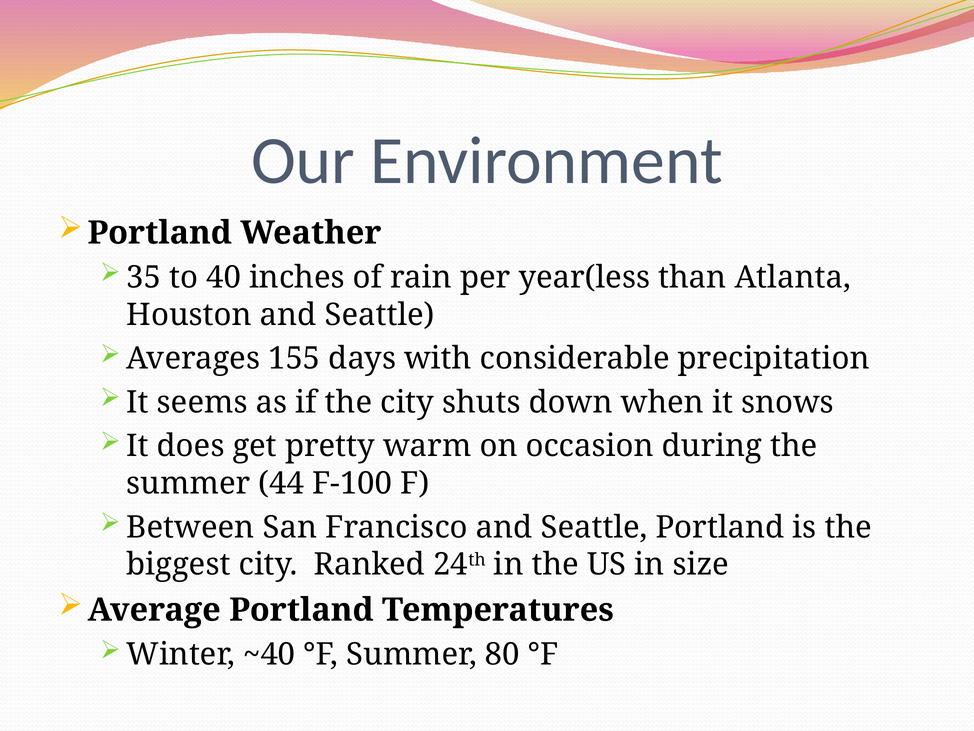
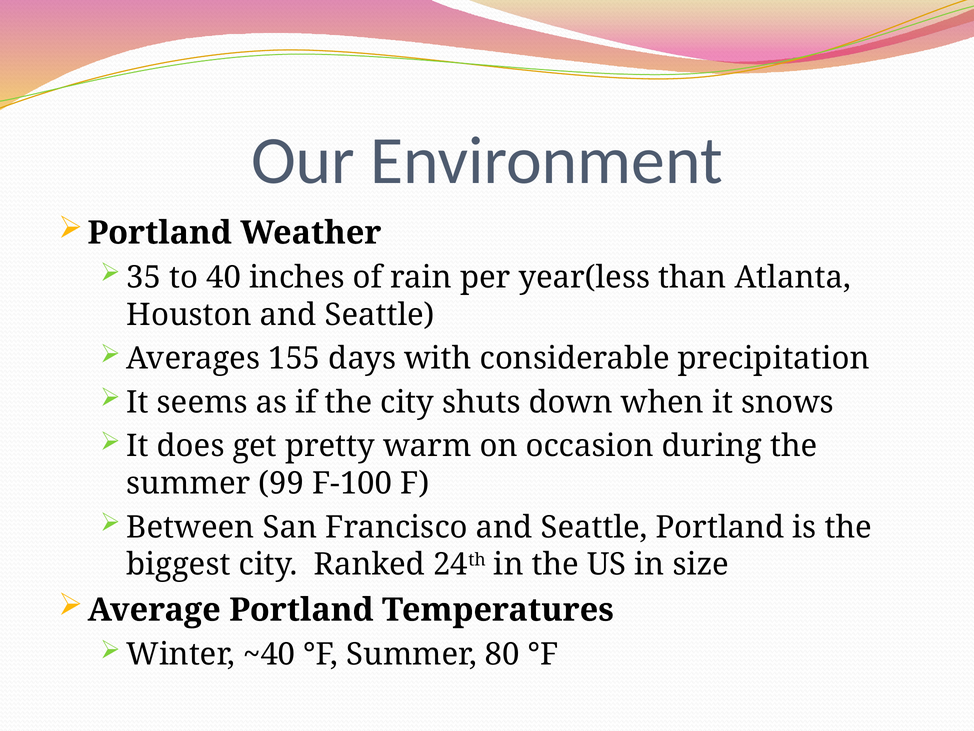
44: 44 -> 99
